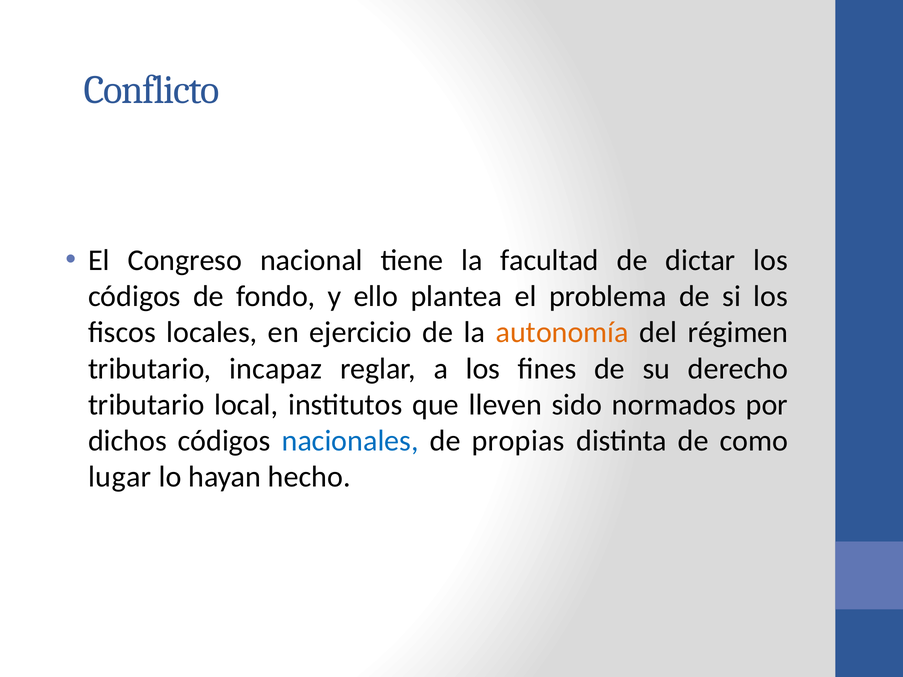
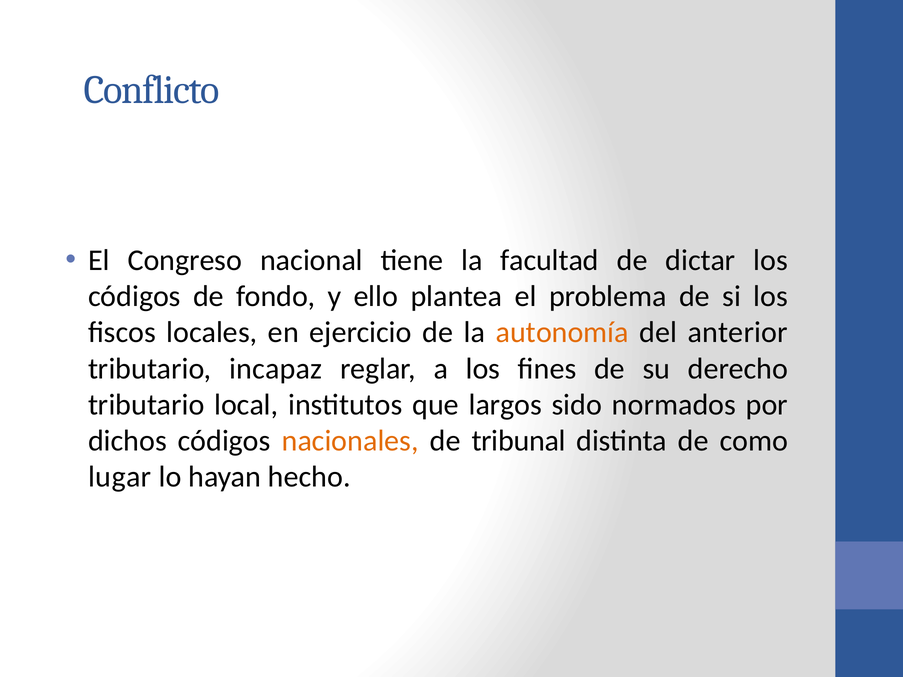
régimen: régimen -> anterior
lleven: lleven -> largos
nacionales colour: blue -> orange
propias: propias -> tribunal
